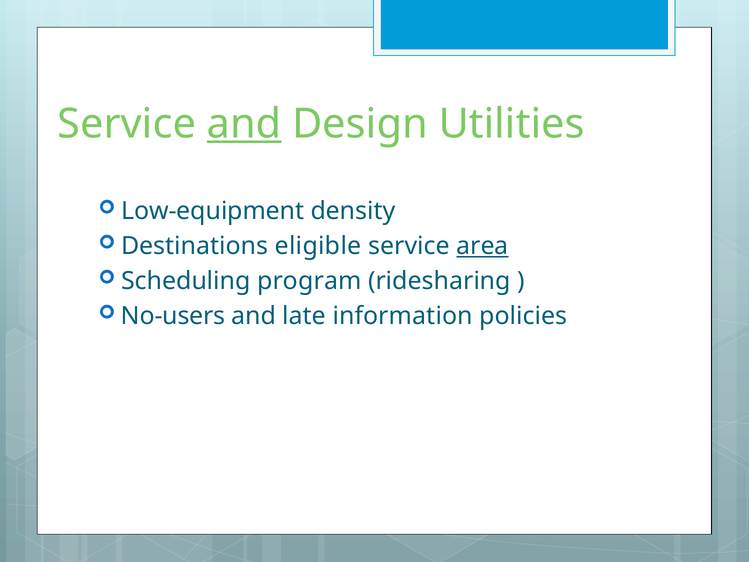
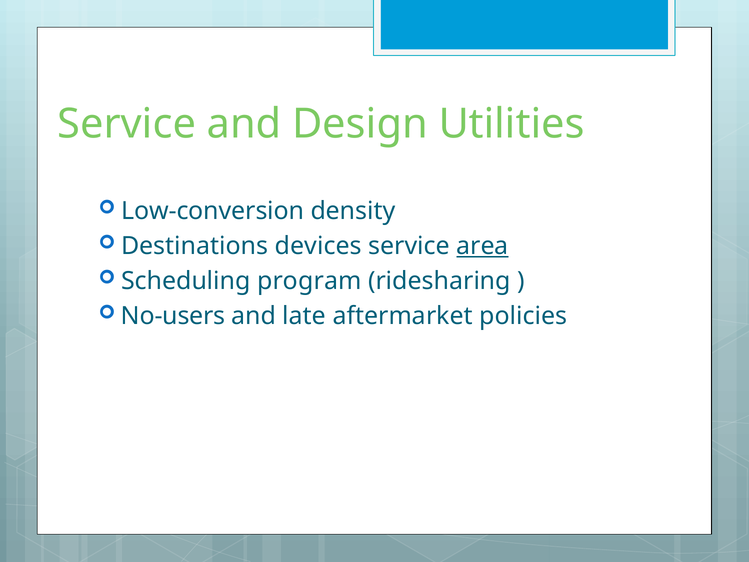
and at (244, 124) underline: present -> none
Low-equipment: Low-equipment -> Low-conversion
eligible: eligible -> devices
information: information -> aftermarket
